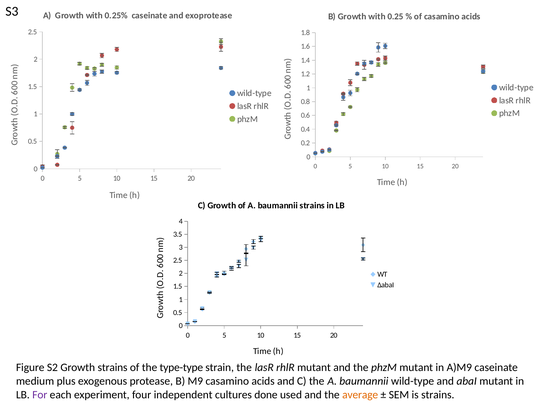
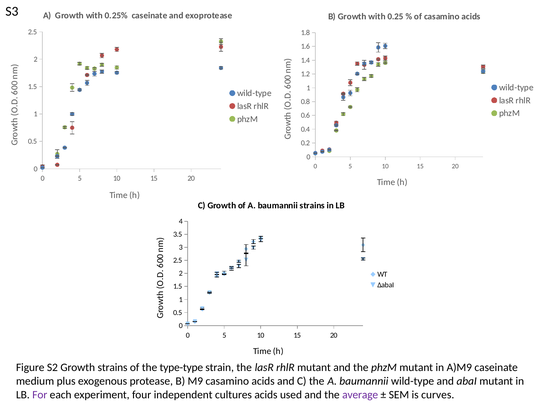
cultures done: done -> acids
average colour: orange -> purple
is strains: strains -> curves
